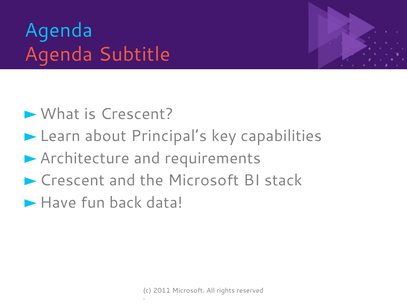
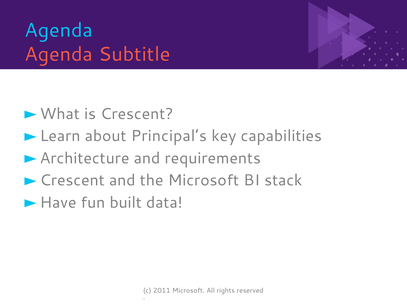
back: back -> built
